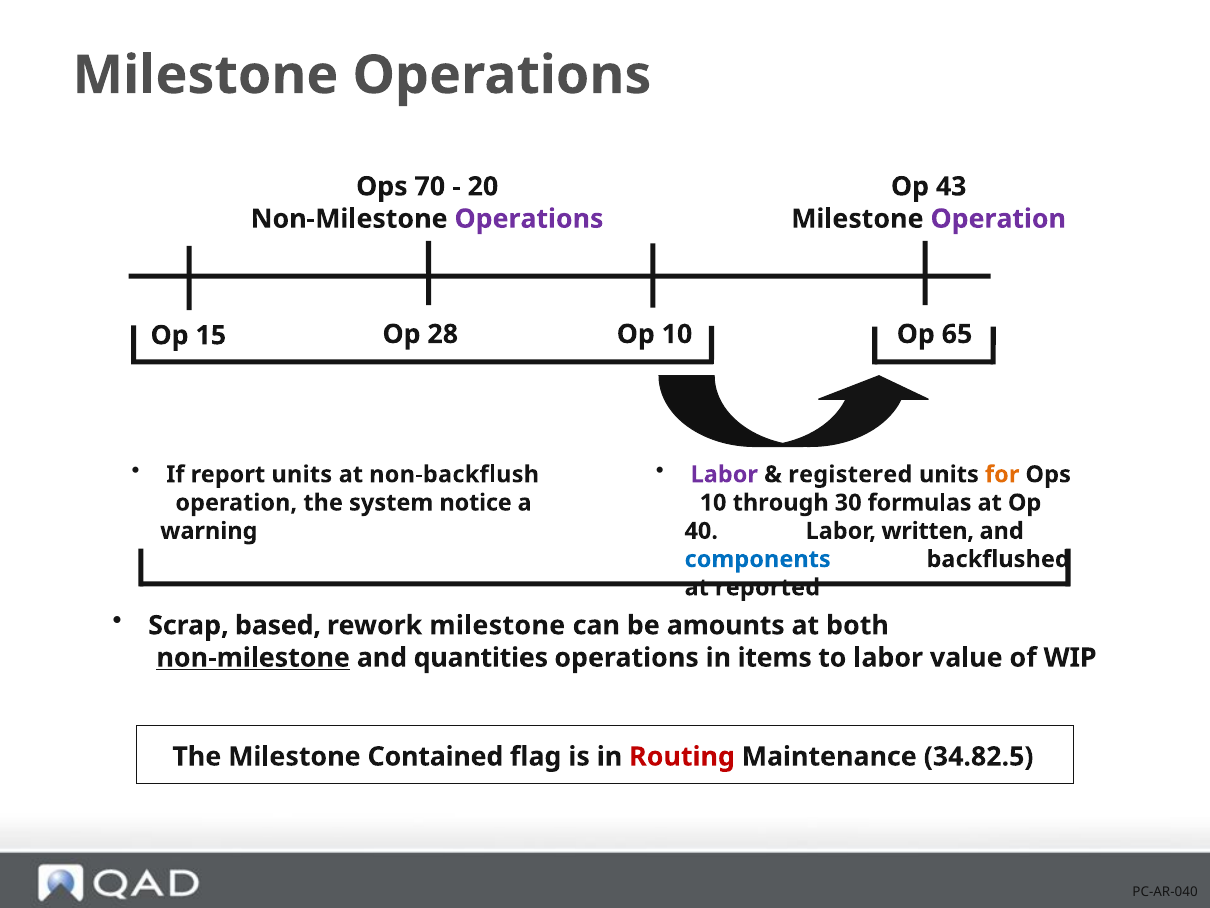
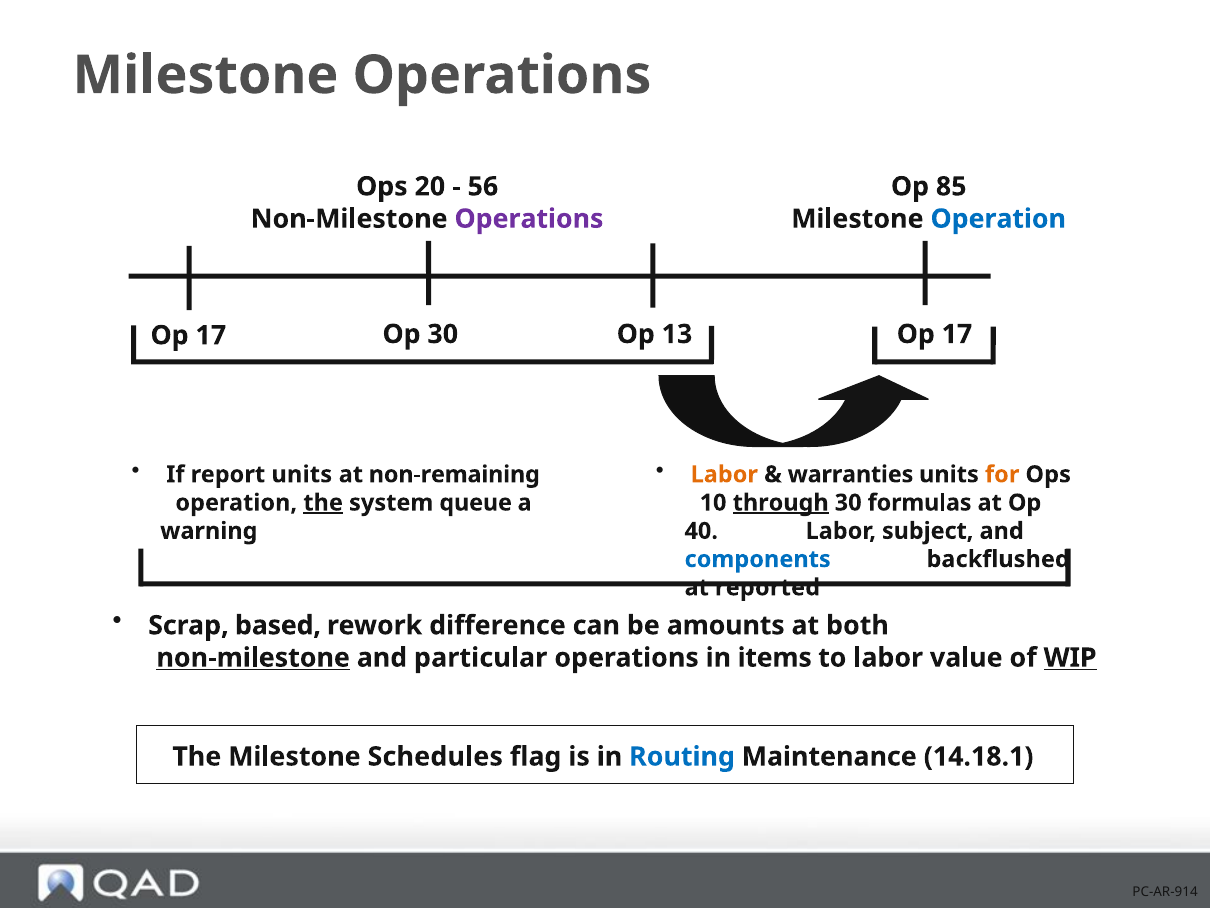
70: 70 -> 20
20: 20 -> 56
43: 43 -> 85
Operation at (998, 219) colour: purple -> blue
15 at (211, 335): 15 -> 17
Op 28: 28 -> 30
Op 10: 10 -> 13
65 at (957, 334): 65 -> 17
non-backflush: non-backflush -> non-remaining
Labor at (724, 474) colour: purple -> orange
registered: registered -> warranties
the at (323, 502) underline: none -> present
notice: notice -> queue
through underline: none -> present
written: written -> subject
rework milestone: milestone -> difference
quantities: quantities -> particular
WIP underline: none -> present
Contained: Contained -> Schedules
Routing colour: red -> blue
34.82.5: 34.82.5 -> 14.18.1
PC-AR-040: PC-AR-040 -> PC-AR-914
